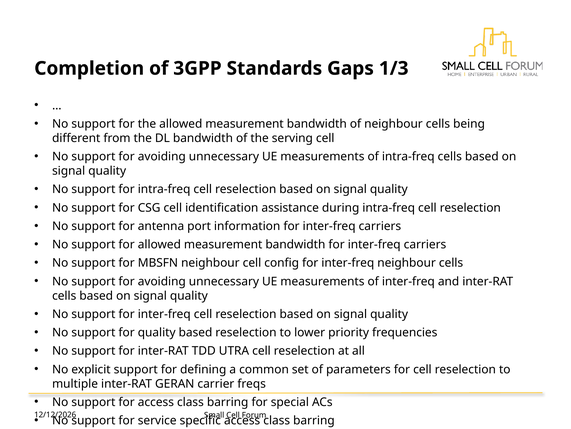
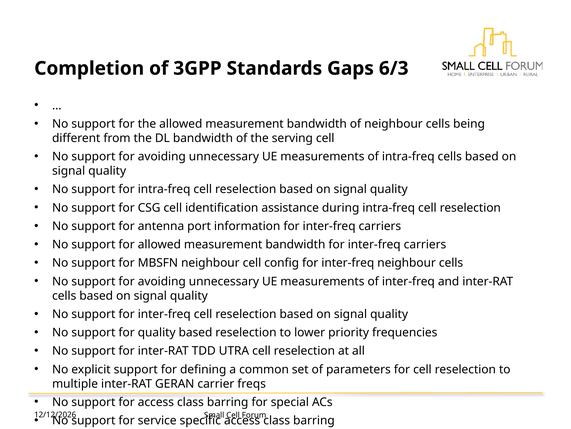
1/3: 1/3 -> 6/3
